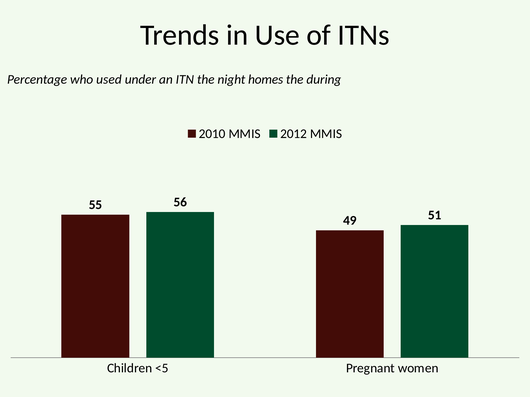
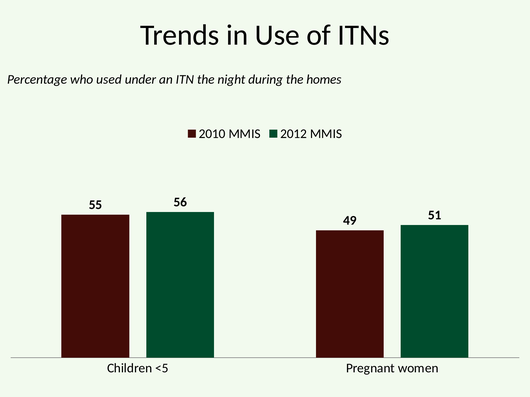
homes: homes -> during
during: during -> homes
